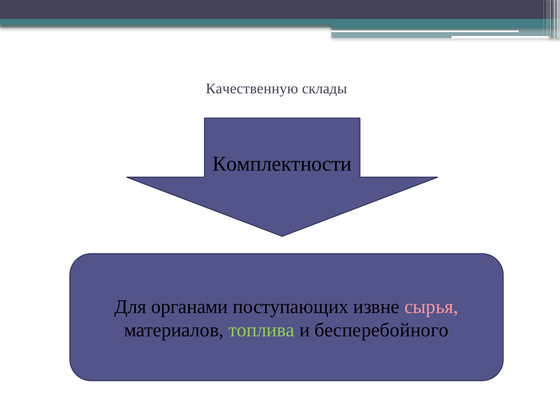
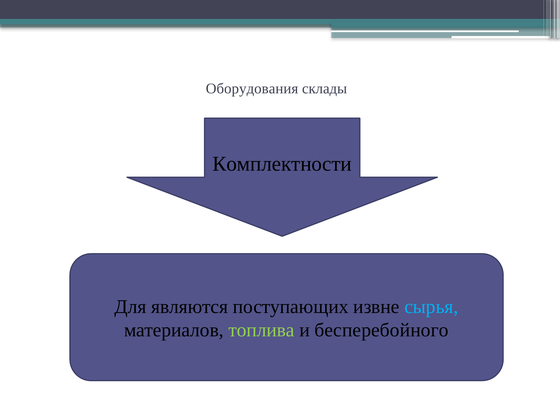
Качественную: Качественную -> Оборудования
органами: органами -> являются
сырья colour: pink -> light blue
